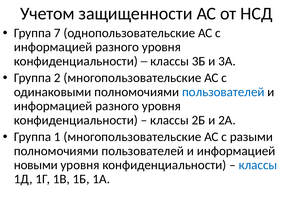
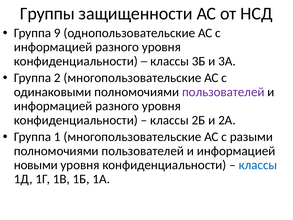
Учетом: Учетом -> Группы
7: 7 -> 9
пользователей at (223, 92) colour: blue -> purple
